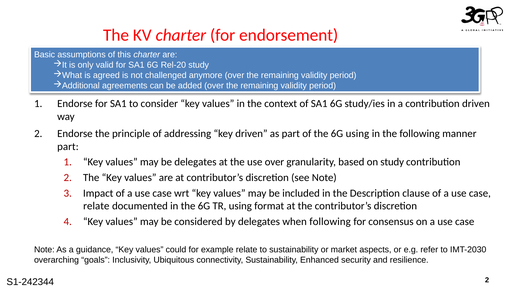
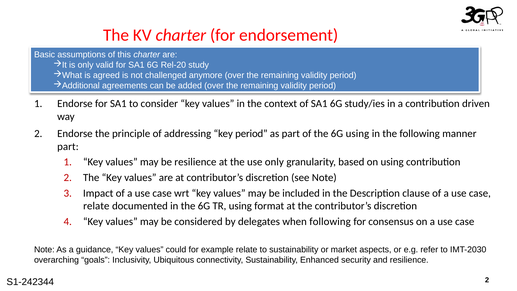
key driven: driven -> period
be delegates: delegates -> resilience
use over: over -> only
on study: study -> using
